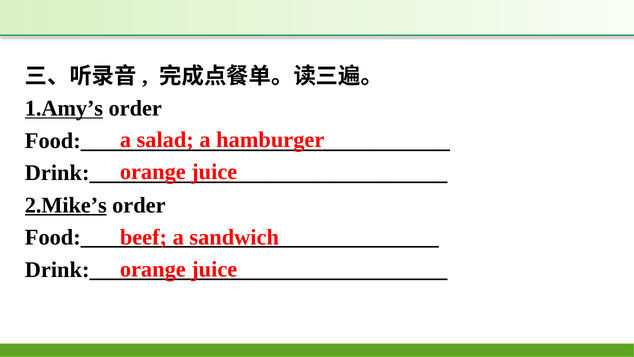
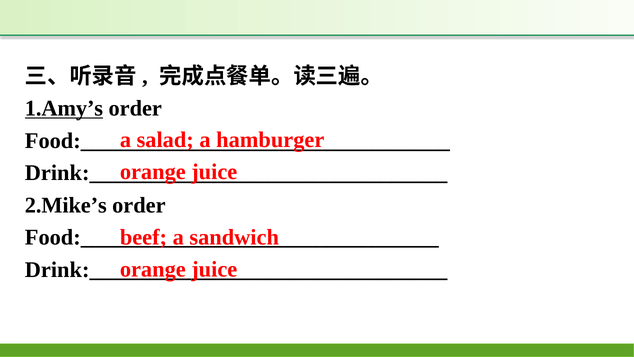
2.Mike’s underline: present -> none
